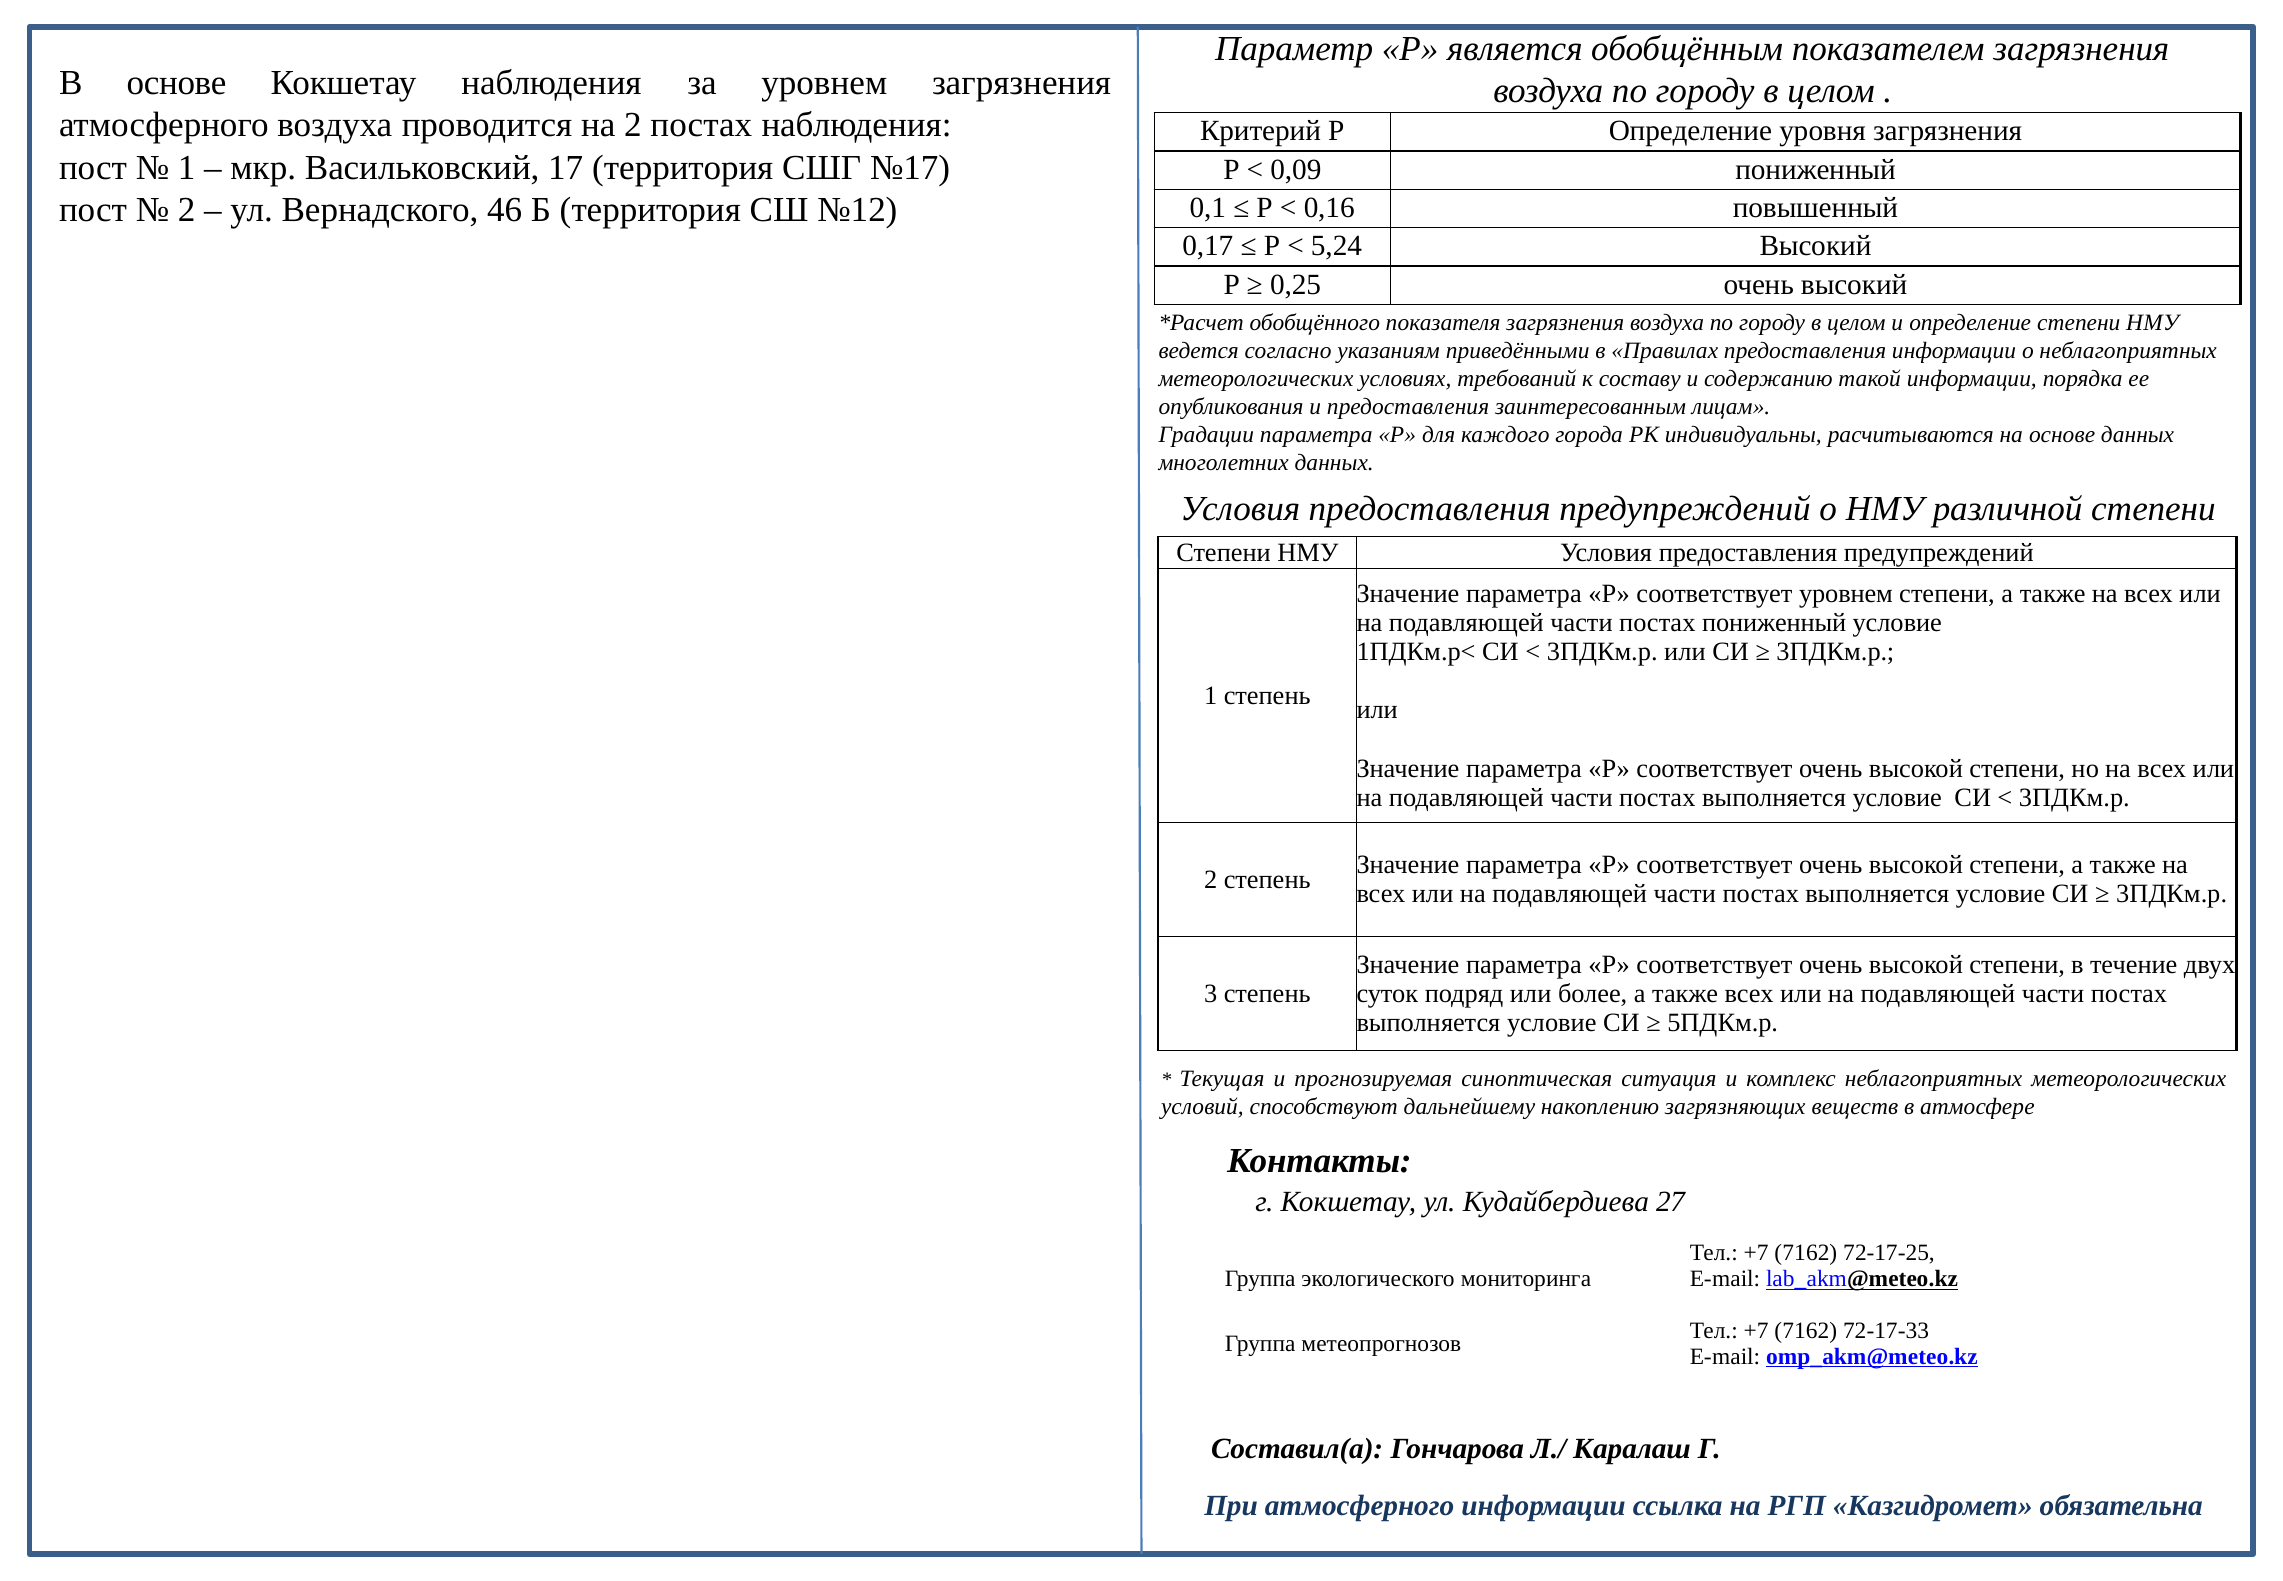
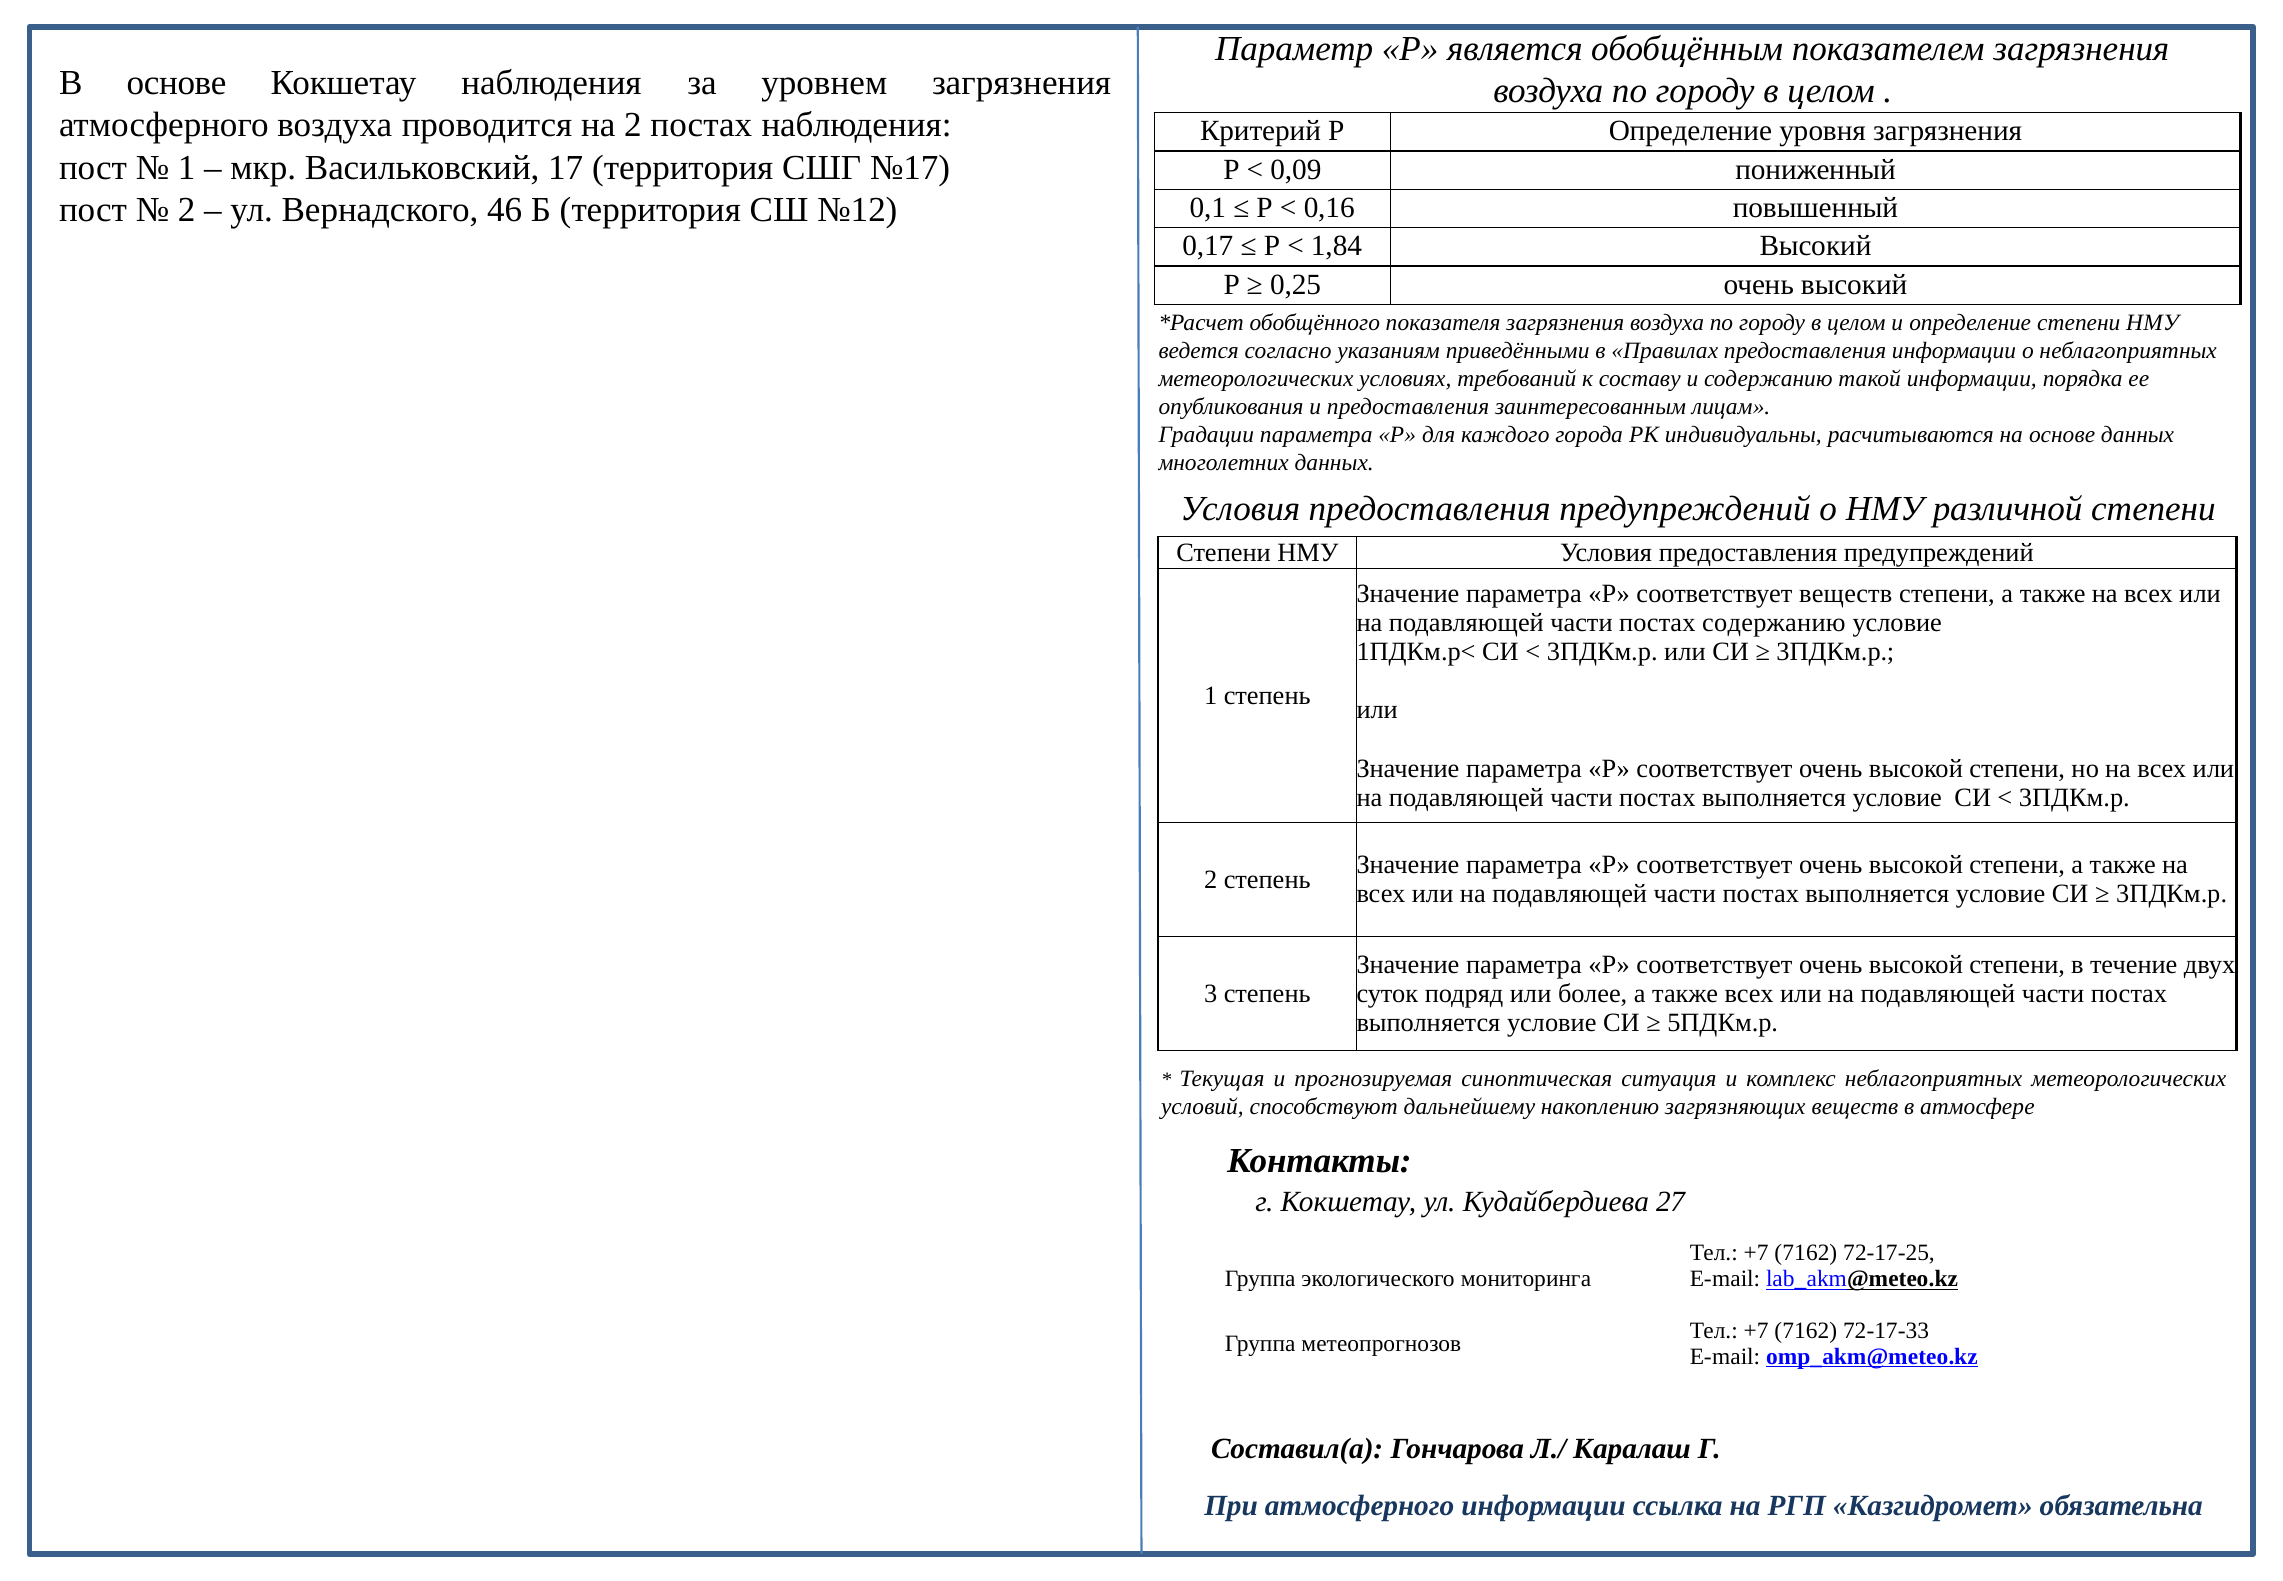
5,24: 5,24 -> 1,84
соответствует уровнем: уровнем -> веществ
постах пониженный: пониженный -> содержанию
